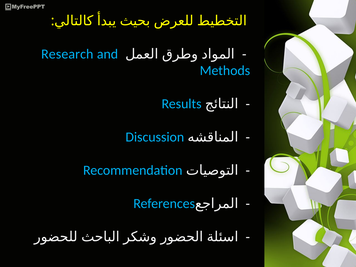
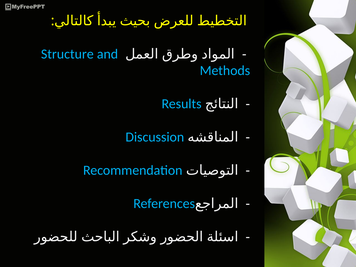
Research: Research -> Structure
